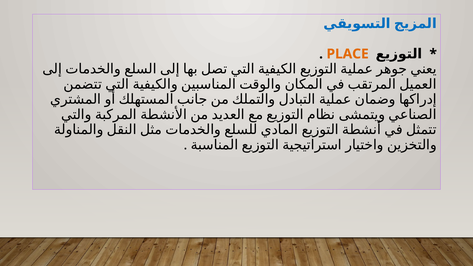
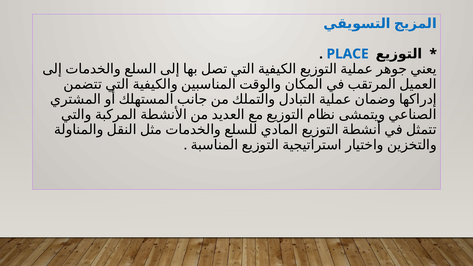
PLACE colour: orange -> blue
